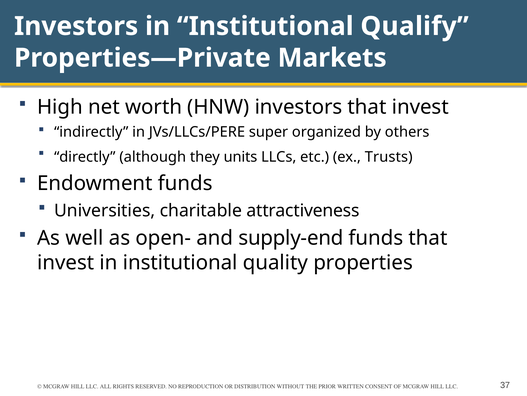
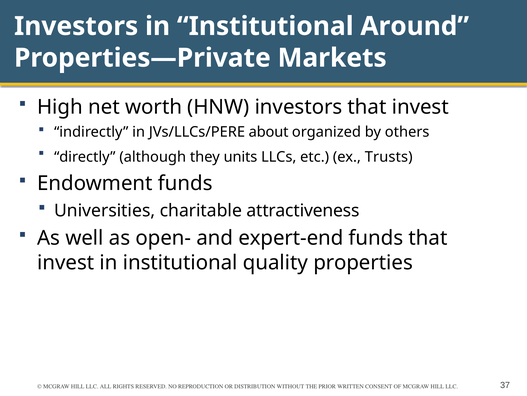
Qualify: Qualify -> Around
super: super -> about
supply-end: supply-end -> expert-end
